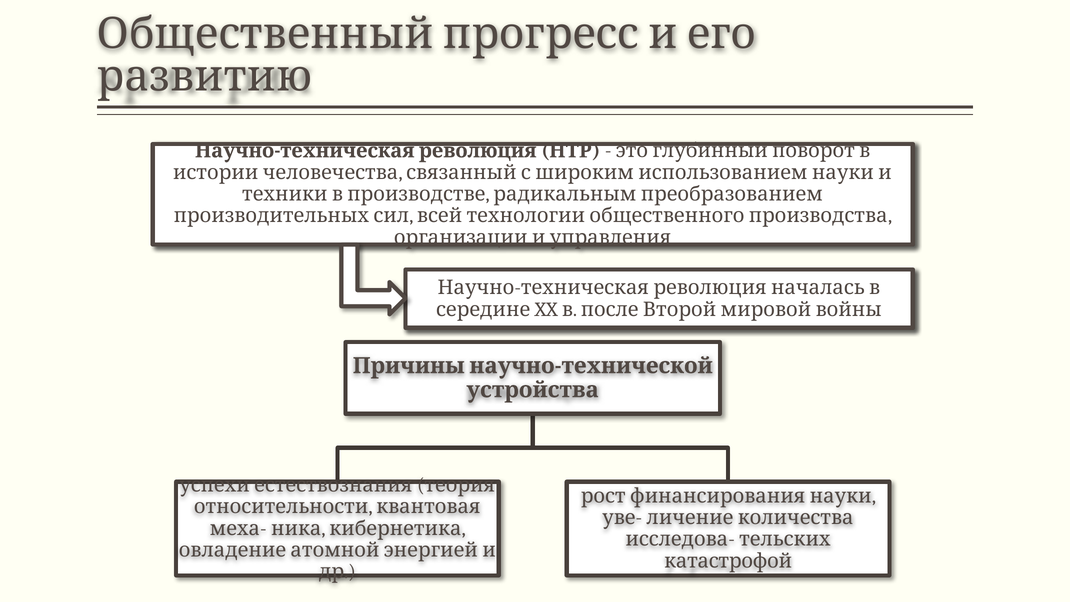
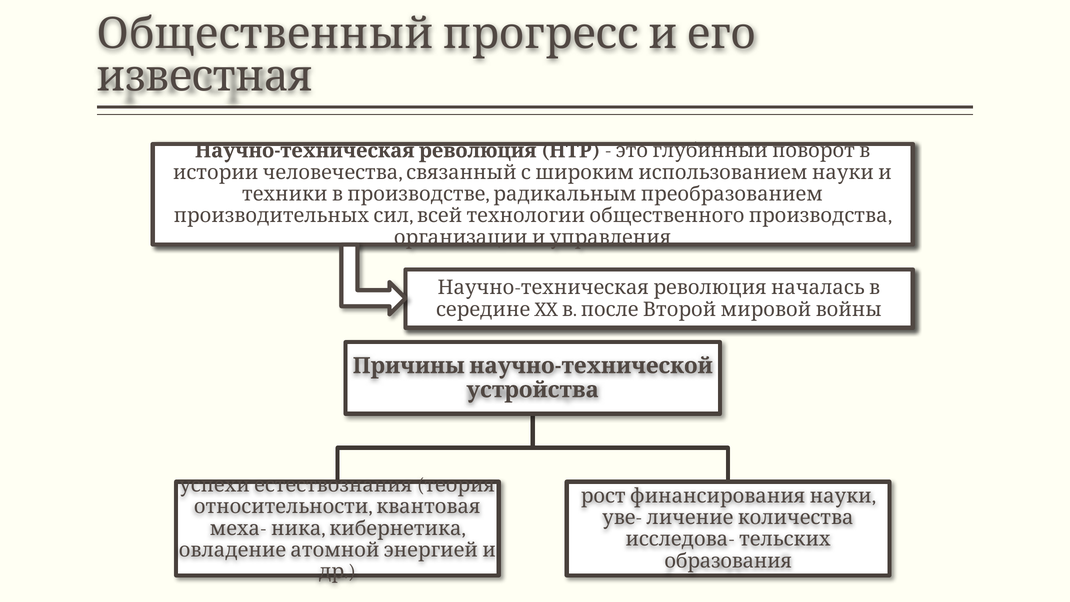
развитию: развитию -> известная
катастрофой: катастрофой -> образования
